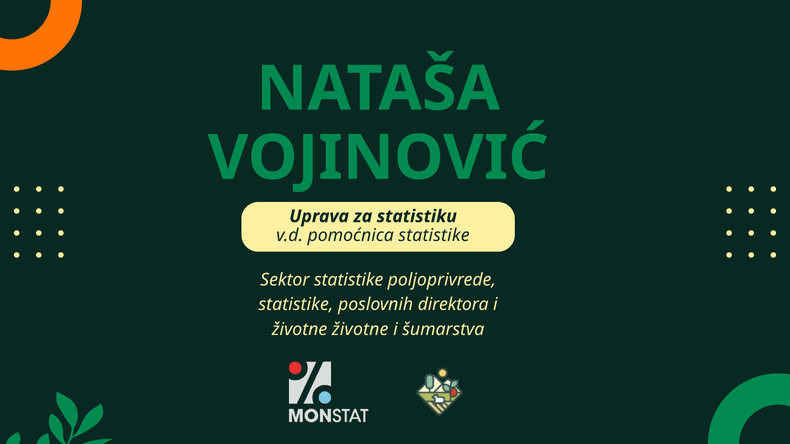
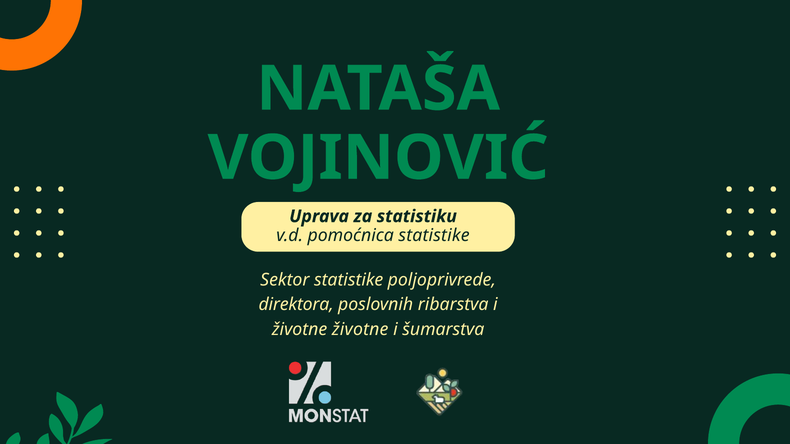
statistike at (296, 305): statistike -> direktora
direktora: direktora -> ribarstva
